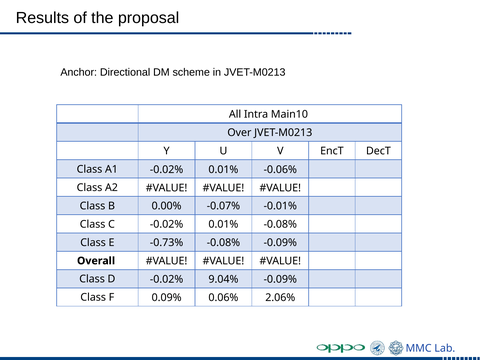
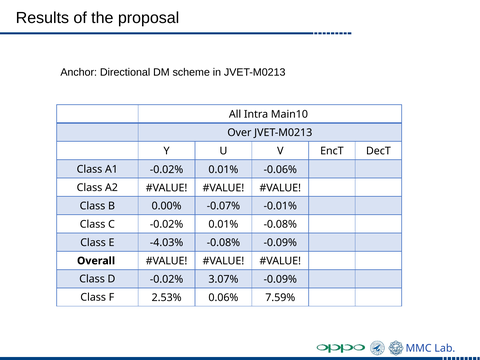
-0.73%: -0.73% -> -4.03%
9.04%: 9.04% -> 3.07%
0.09%: 0.09% -> 2.53%
2.06%: 2.06% -> 7.59%
